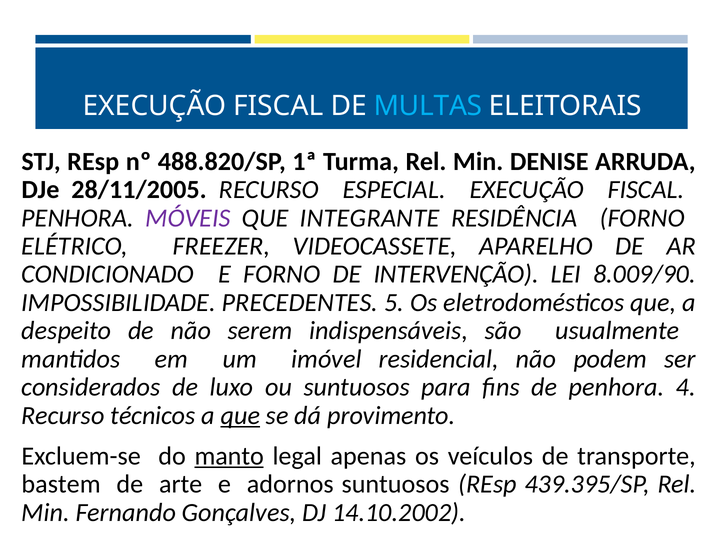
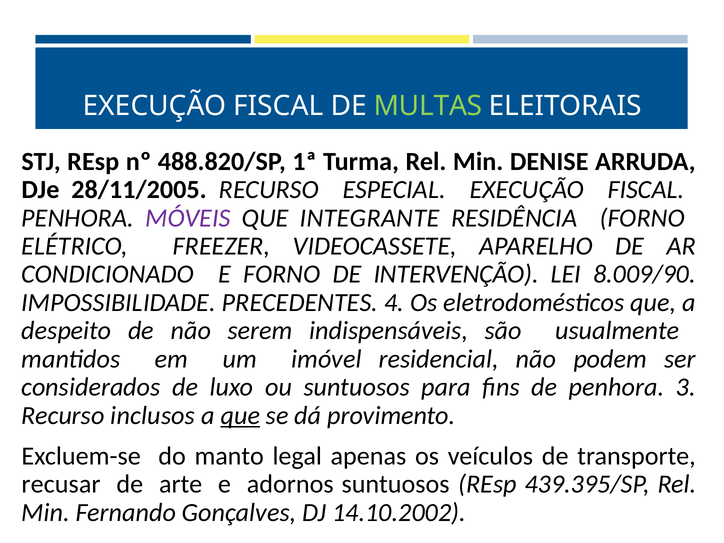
MULTAS colour: light blue -> light green
5: 5 -> 4
4: 4 -> 3
técnicos: técnicos -> inclusos
manto underline: present -> none
bastem: bastem -> recusar
